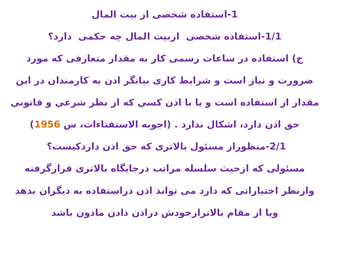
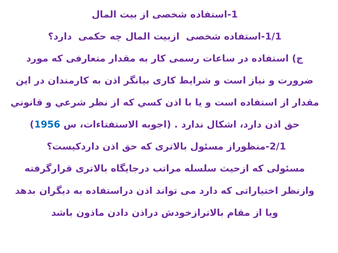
1956 colour: orange -> blue
